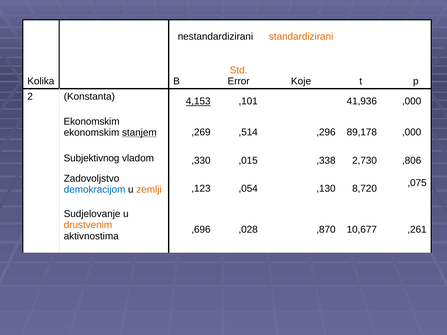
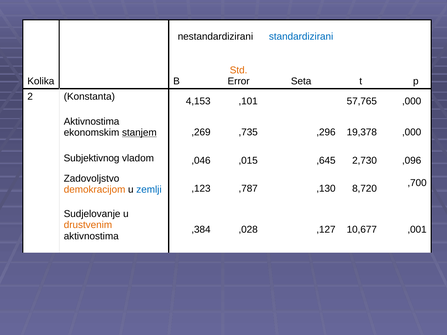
standardizirani colour: orange -> blue
Koje: Koje -> Seta
4,153 underline: present -> none
41,936: 41,936 -> 57,765
Ekonomskim at (92, 122): Ekonomskim -> Aktivnostima
,514: ,514 -> ,735
89,178: 89,178 -> 19,378
,330: ,330 -> ,046
,338: ,338 -> ,645
,806: ,806 -> ,096
,075: ,075 -> ,700
demokracijom colour: blue -> orange
zemlji colour: orange -> blue
,054: ,054 -> ,787
,696: ,696 -> ,384
,870: ,870 -> ,127
,261: ,261 -> ,001
